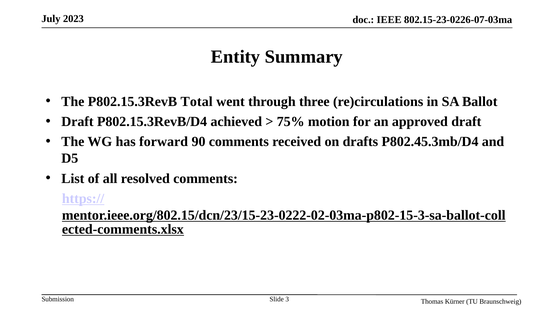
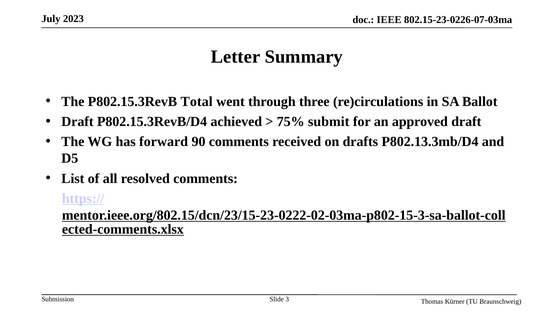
Entity: Entity -> Letter
motion: motion -> submit
P802.45.3mb/D4: P802.45.3mb/D4 -> P802.13.3mb/D4
